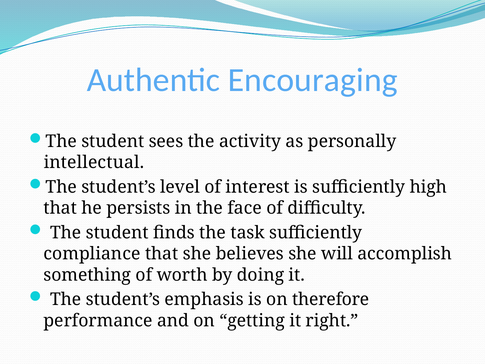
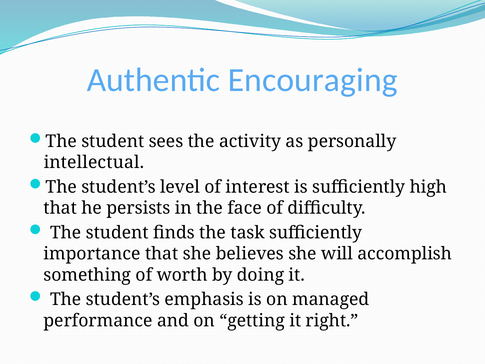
compliance: compliance -> importance
therefore: therefore -> managed
